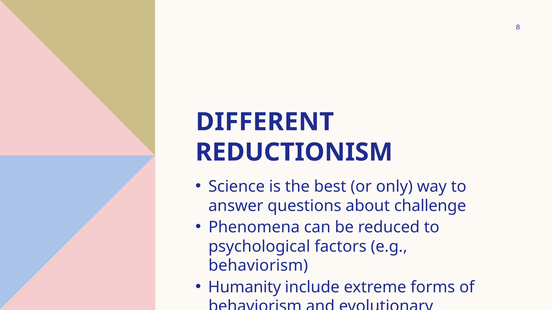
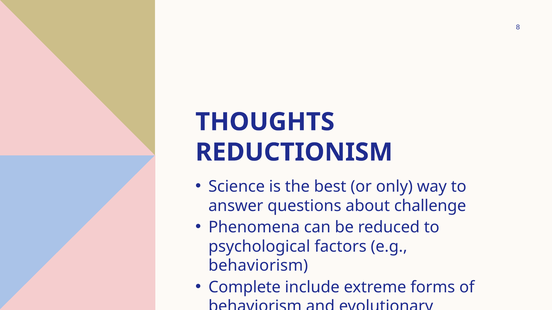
DIFFERENT: DIFFERENT -> THOUGHTS
Humanity: Humanity -> Complete
